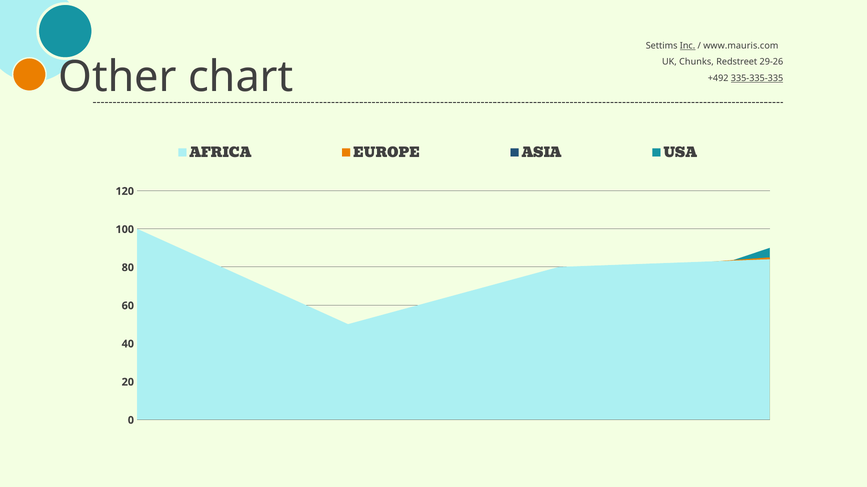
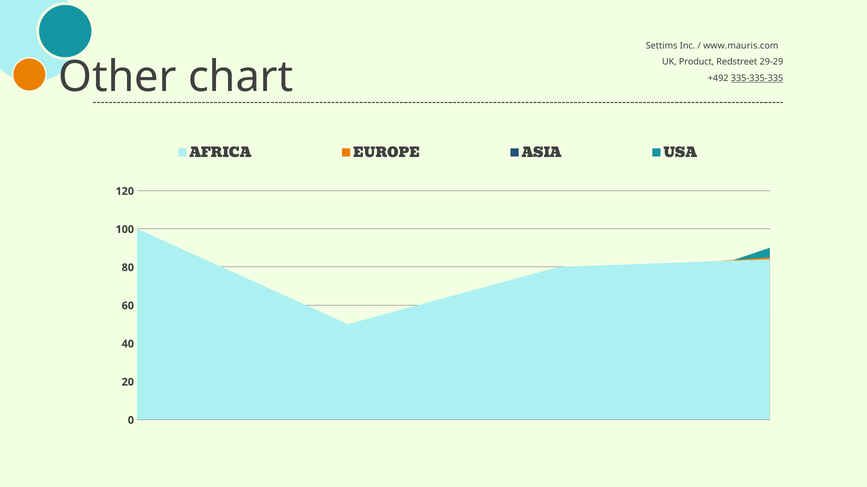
Inc underline: present -> none
Chunks: Chunks -> Product
29-26: 29-26 -> 29-29
